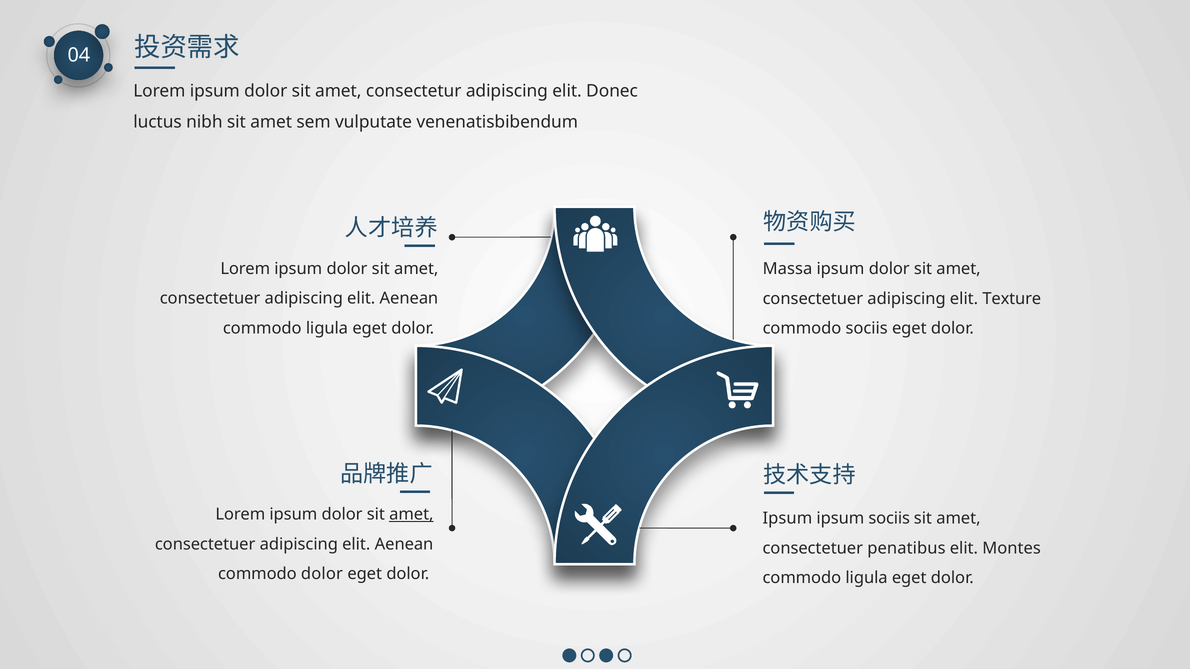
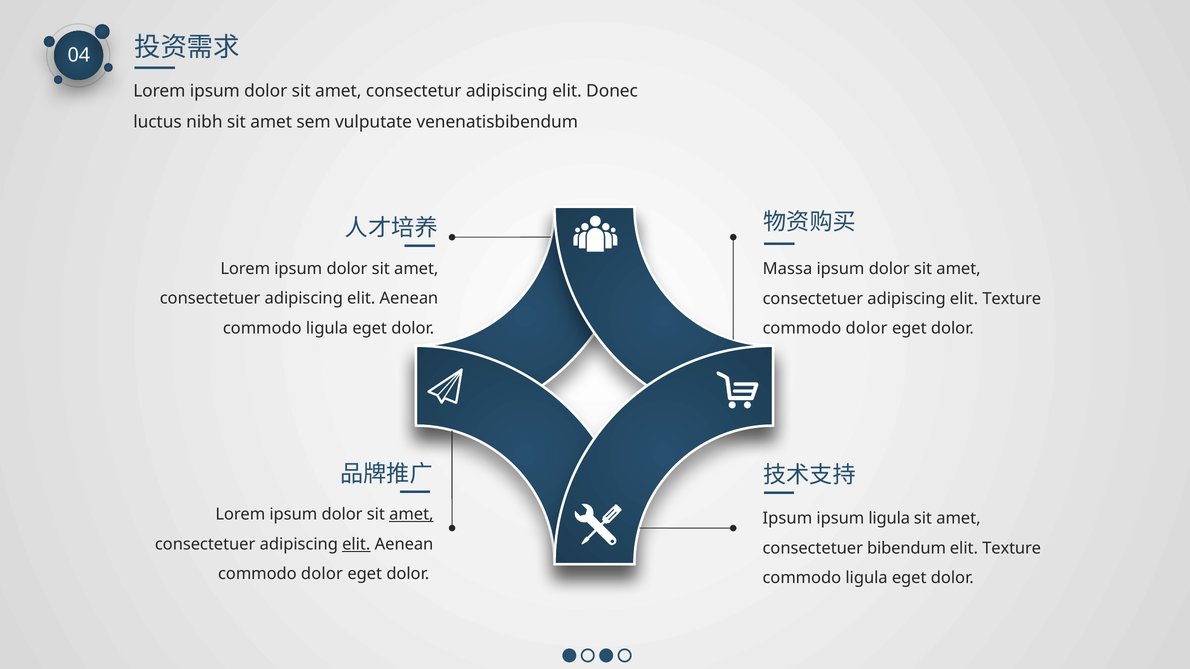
sociis at (867, 329): sociis -> dolor
ipsum sociis: sociis -> ligula
elit at (356, 544) underline: none -> present
penatibus: penatibus -> bibendum
Montes at (1012, 549): Montes -> Texture
